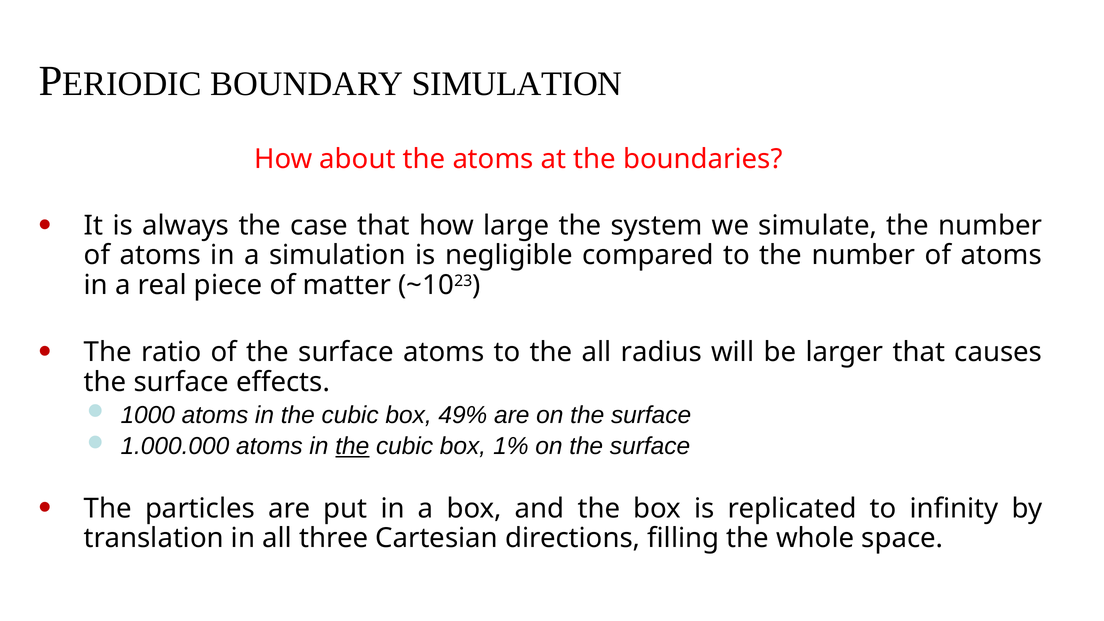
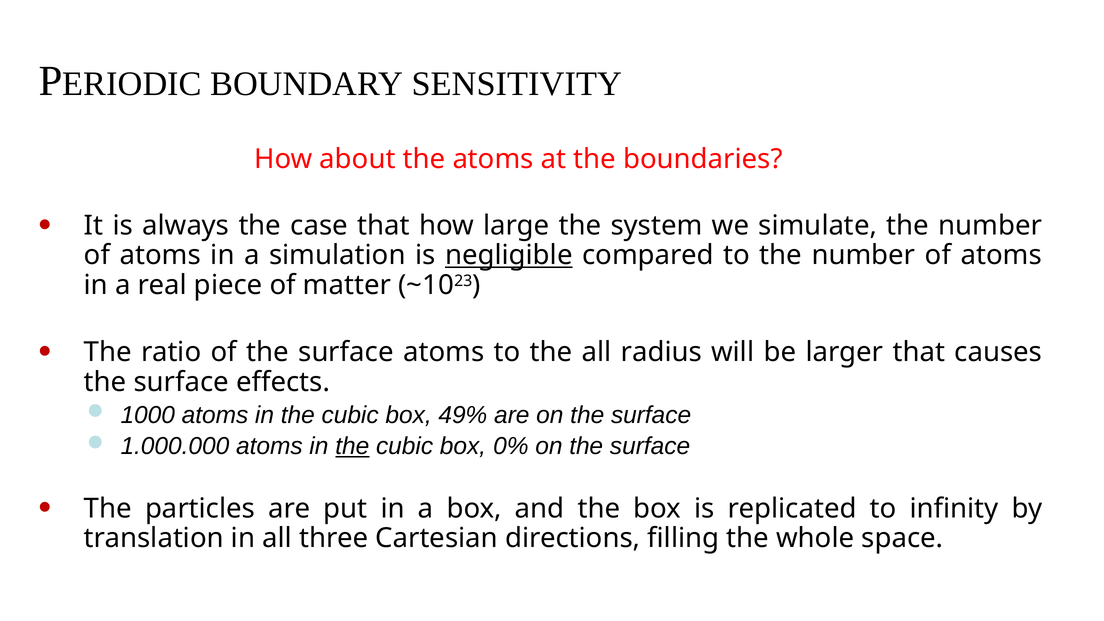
BOUNDARY SIMULATION: SIMULATION -> SENSITIVITY
negligible underline: none -> present
1%: 1% -> 0%
